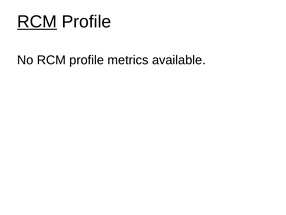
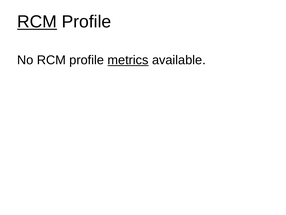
metrics underline: none -> present
